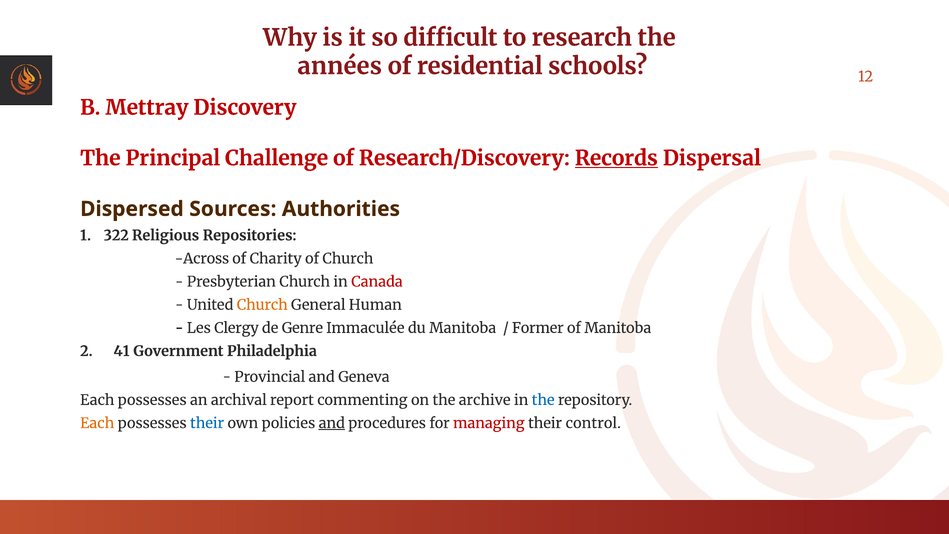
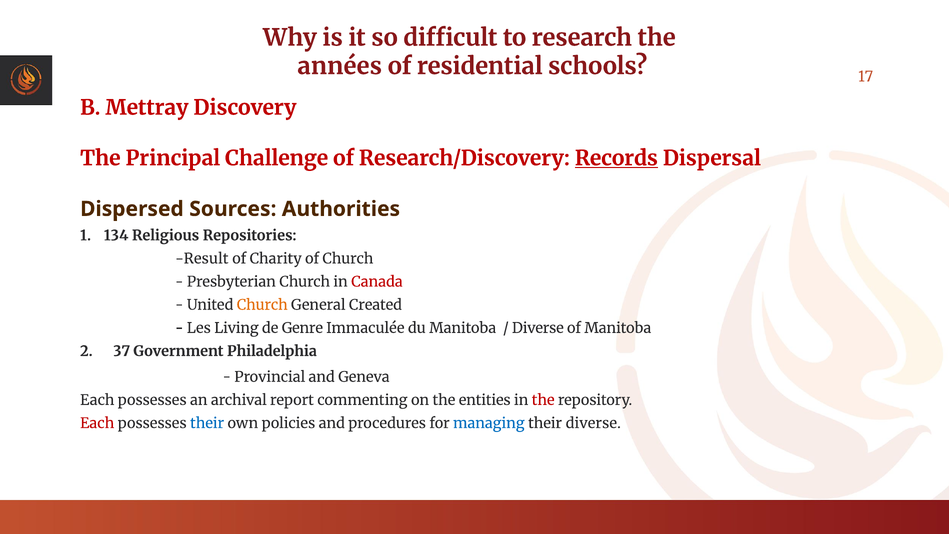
12: 12 -> 17
322: 322 -> 134
Across: Across -> Result
Human: Human -> Created
Clergy: Clergy -> Living
Former at (538, 328): Former -> Diverse
41: 41 -> 37
archive: archive -> entities
the at (543, 400) colour: blue -> red
Each at (97, 423) colour: orange -> red
and at (332, 423) underline: present -> none
managing colour: red -> blue
their control: control -> diverse
